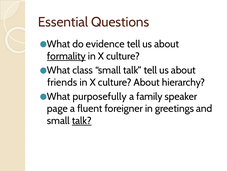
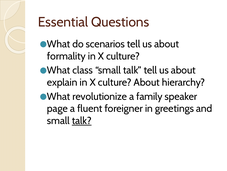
evidence: evidence -> scenarios
formality underline: present -> none
friends: friends -> explain
purposefully: purposefully -> revolutionize
